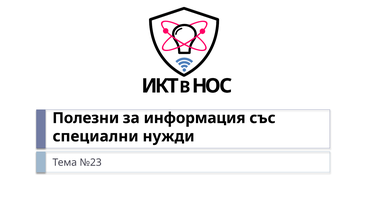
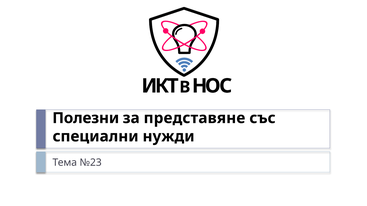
информация: информация -> представяне
